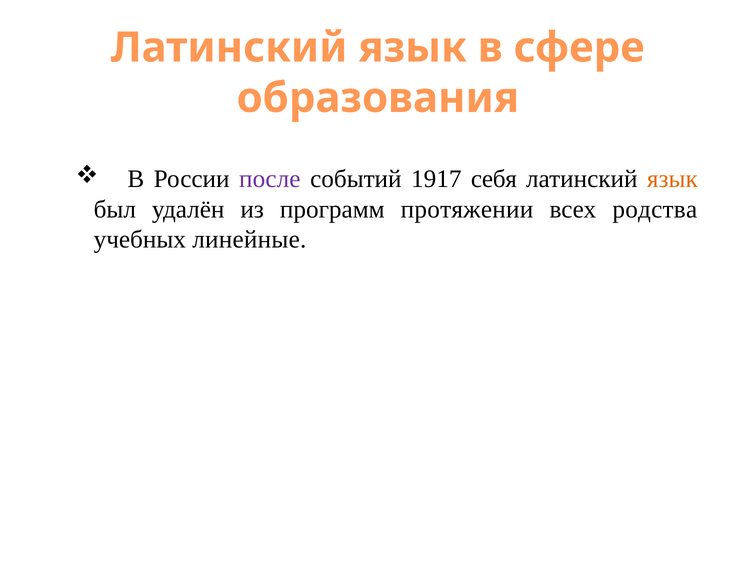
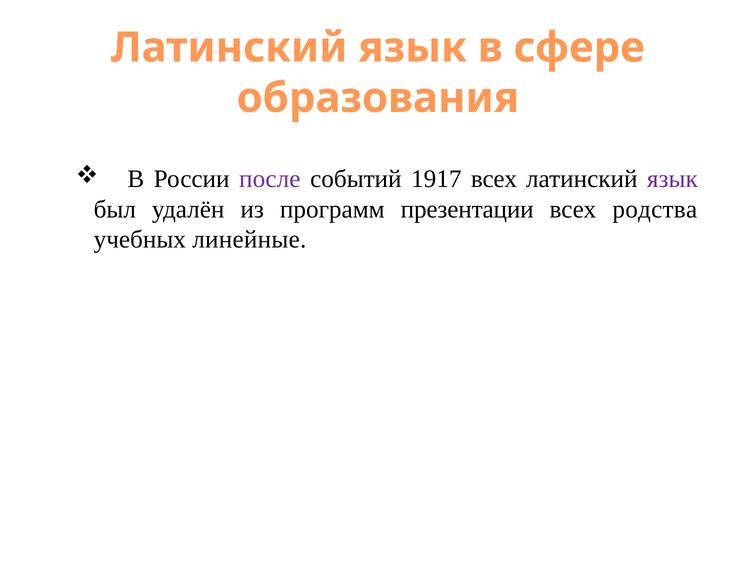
1917 себя: себя -> всех
язык at (672, 179) colour: orange -> purple
протяжении: протяжении -> презентации
